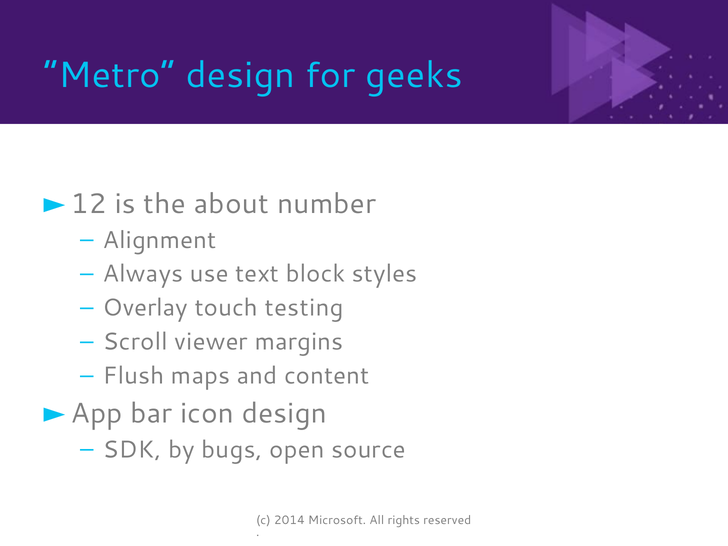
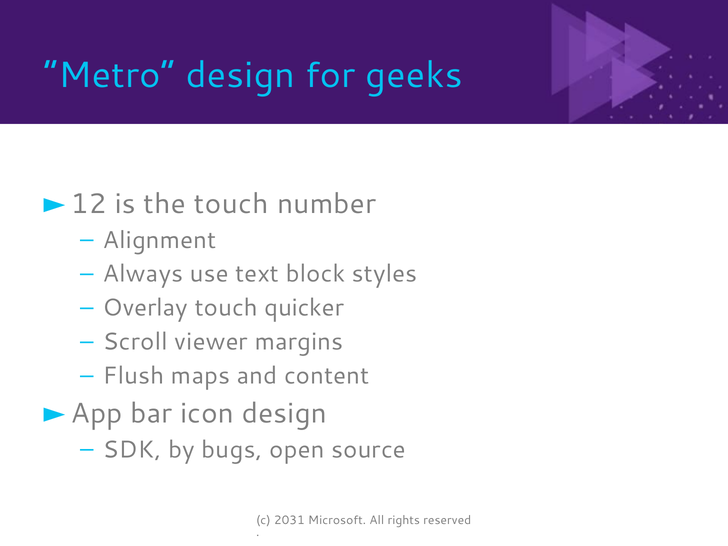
the about: about -> touch
testing: testing -> quicker
2014: 2014 -> 2031
